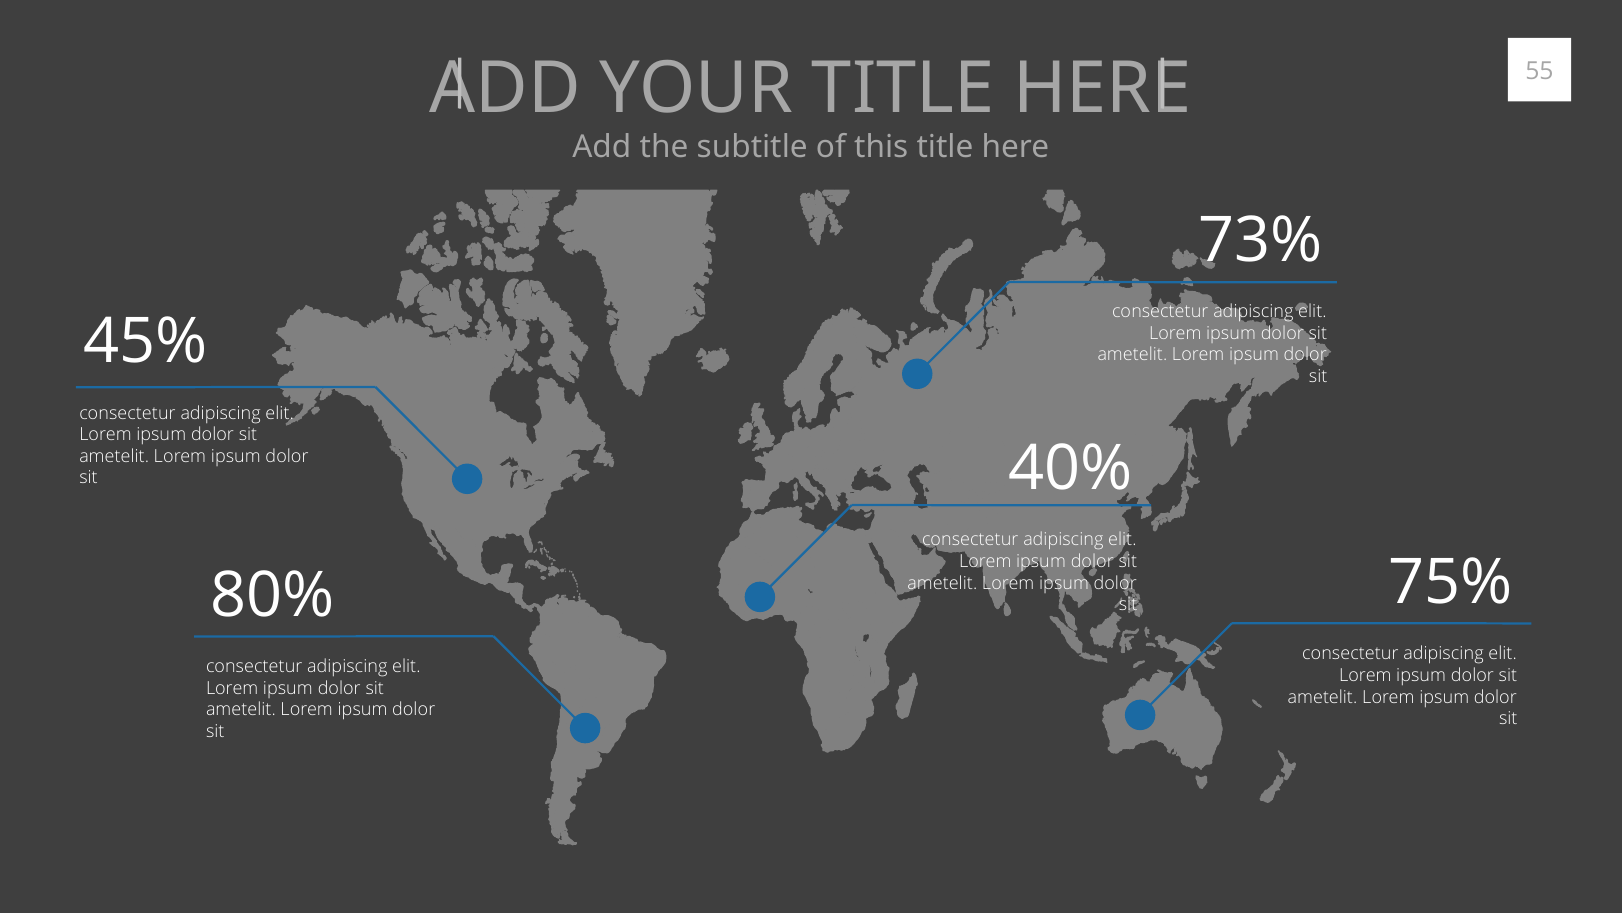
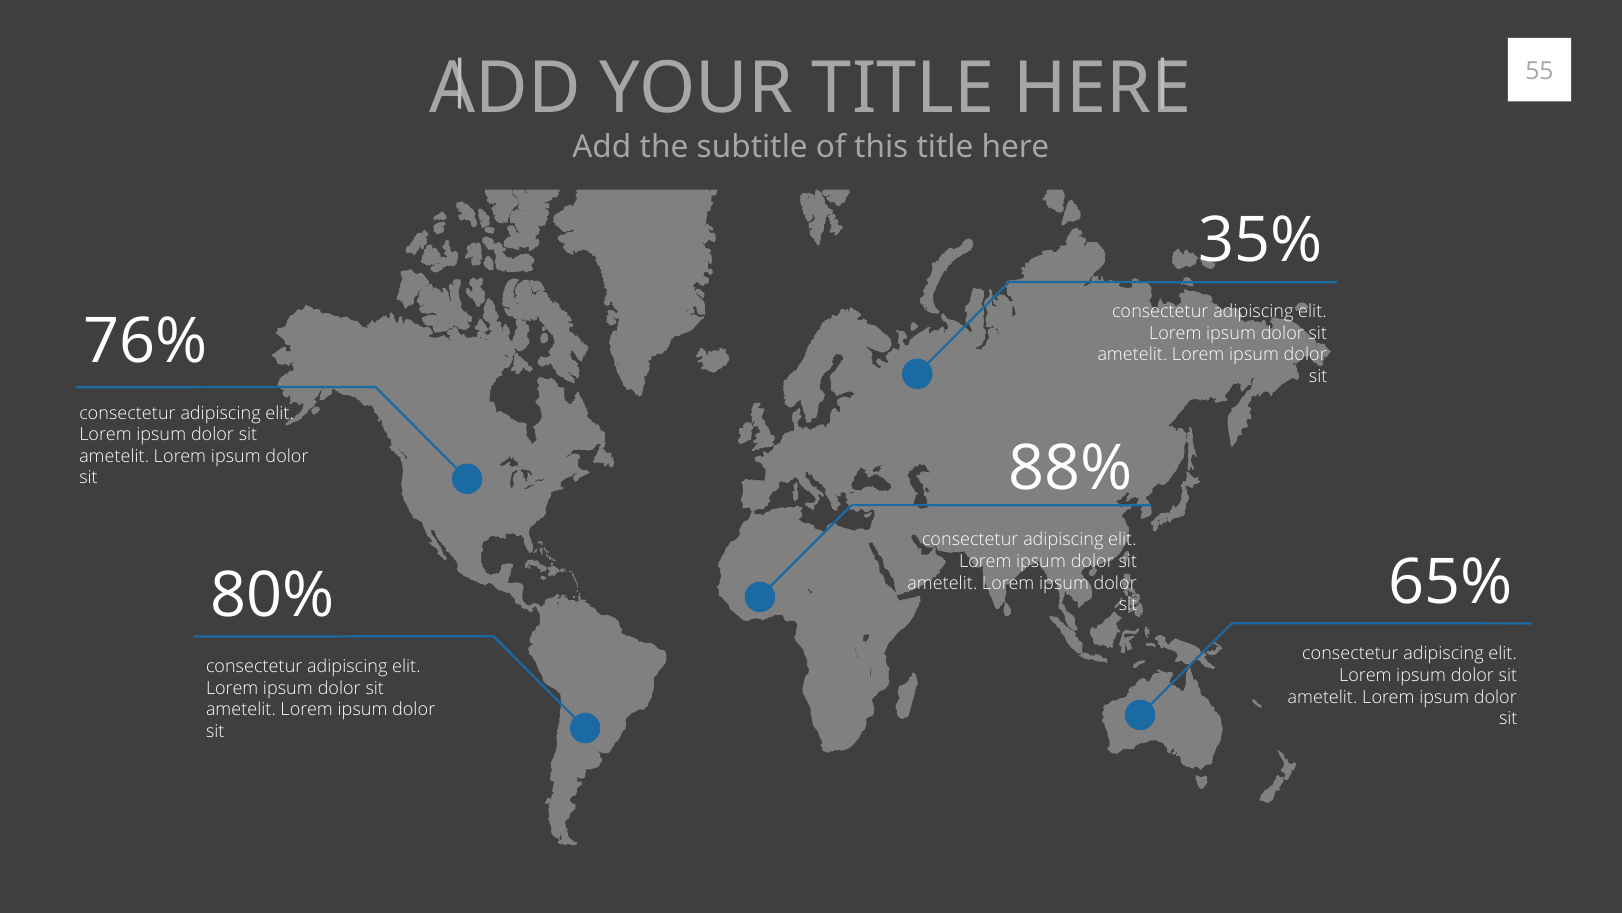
73%: 73% -> 35%
45%: 45% -> 76%
40%: 40% -> 88%
75%: 75% -> 65%
